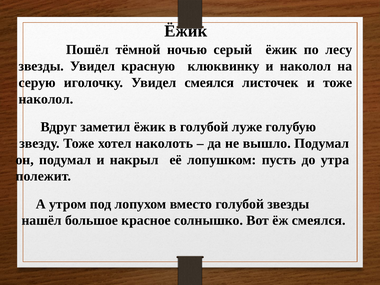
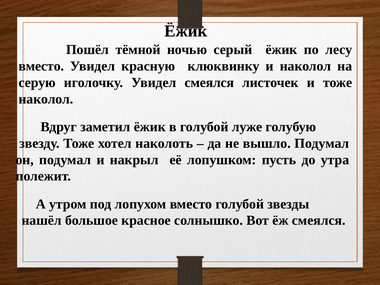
звезды at (41, 66): звезды -> вместо
